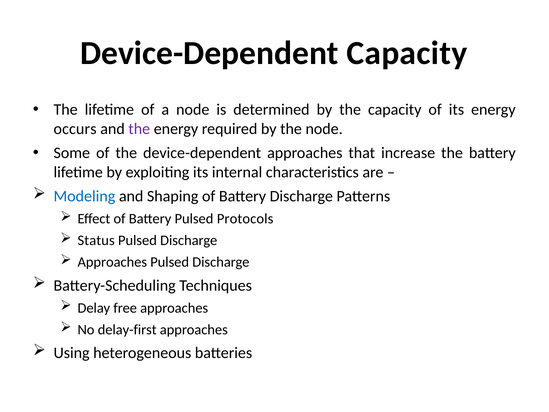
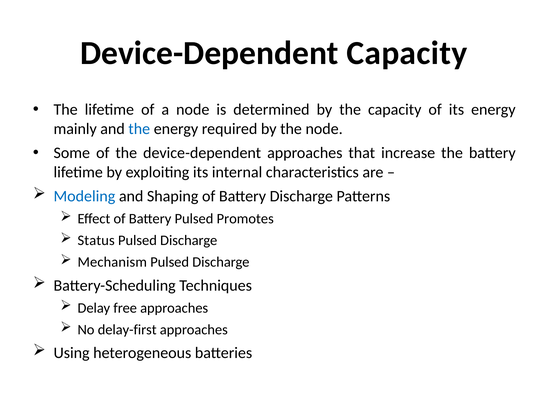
occurs: occurs -> mainly
the at (139, 129) colour: purple -> blue
Protocols: Protocols -> Promotes
Approaches at (112, 262): Approaches -> Mechanism
